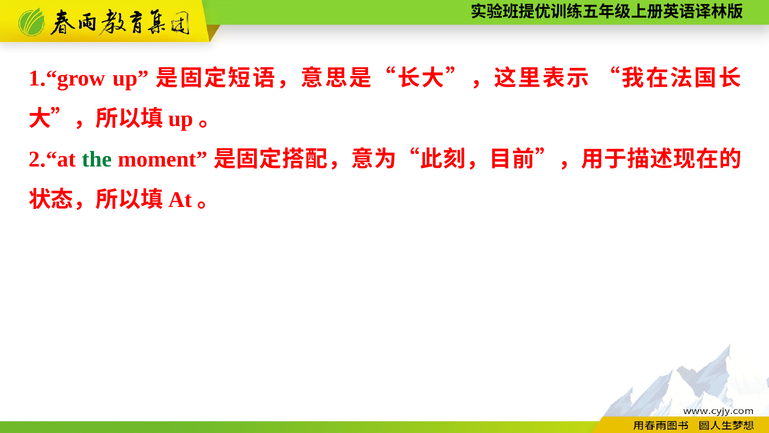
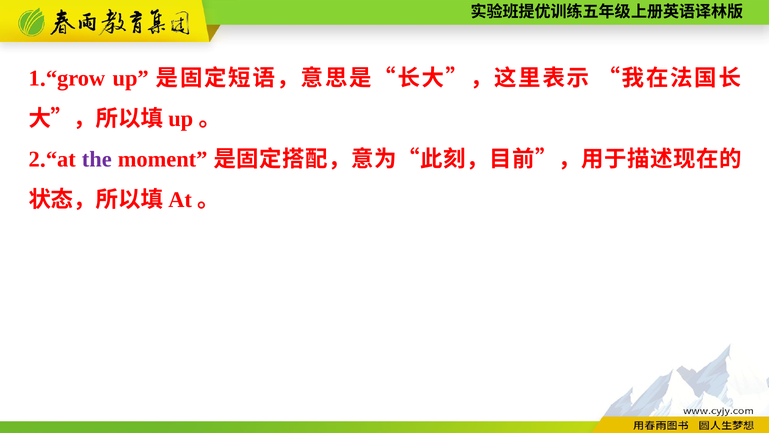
the colour: green -> purple
